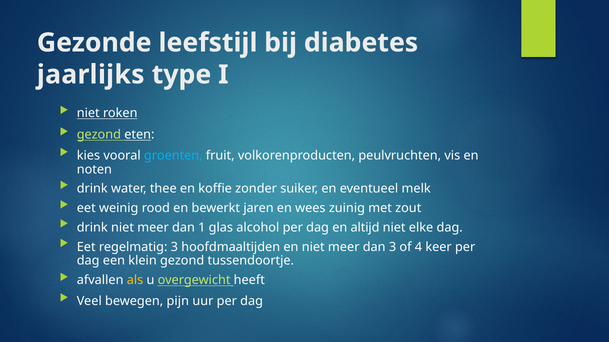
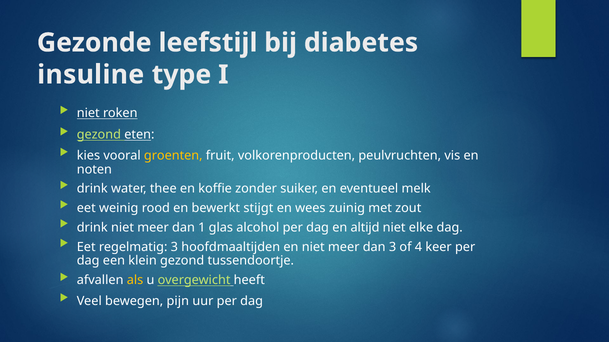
jaarlijks: jaarlijks -> insuline
groenten colour: light blue -> yellow
jaren: jaren -> stijgt
